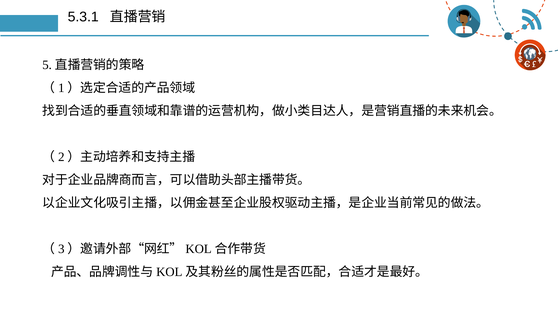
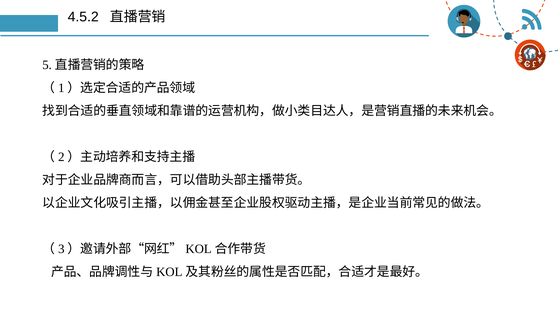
5.3.1: 5.3.1 -> 4.5.2
